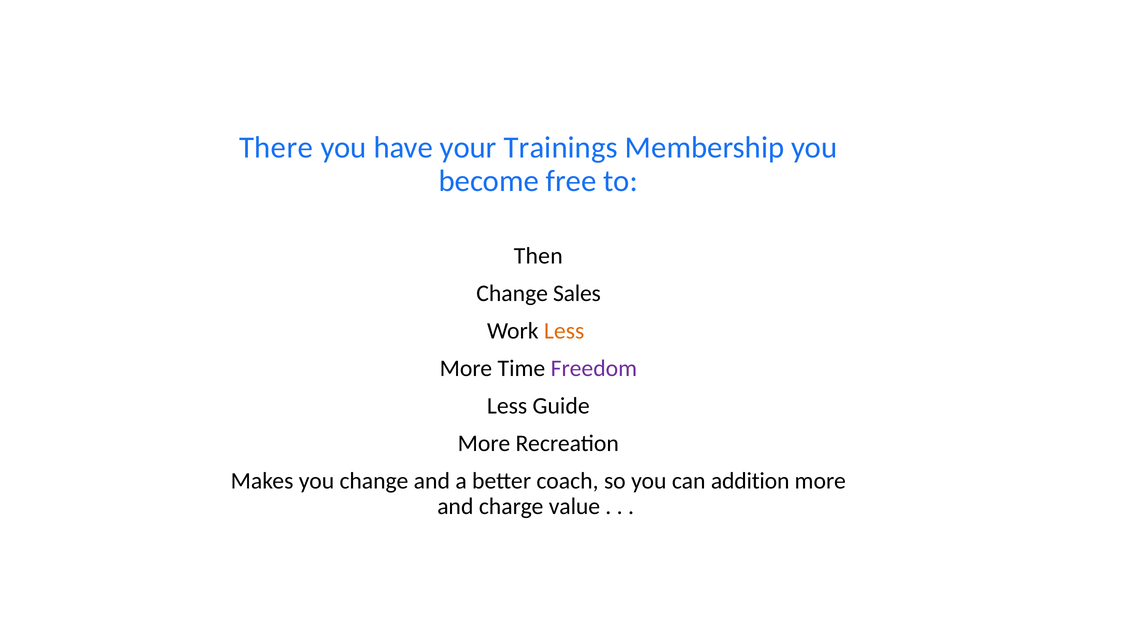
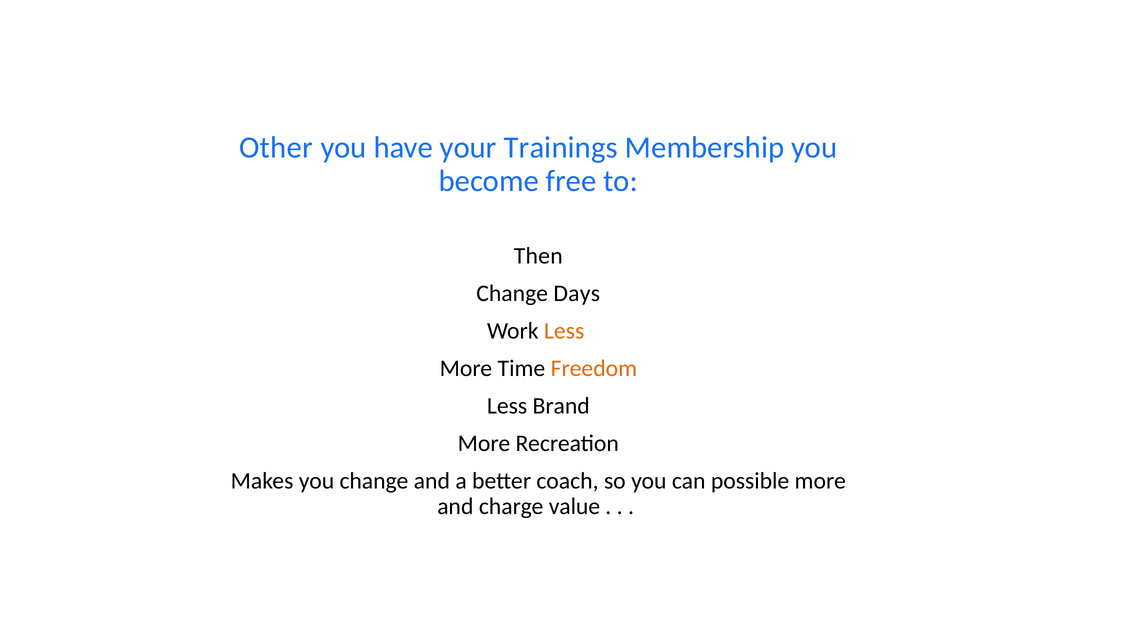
There: There -> Other
Sales: Sales -> Days
Freedom colour: purple -> orange
Guide: Guide -> Brand
addition: addition -> possible
